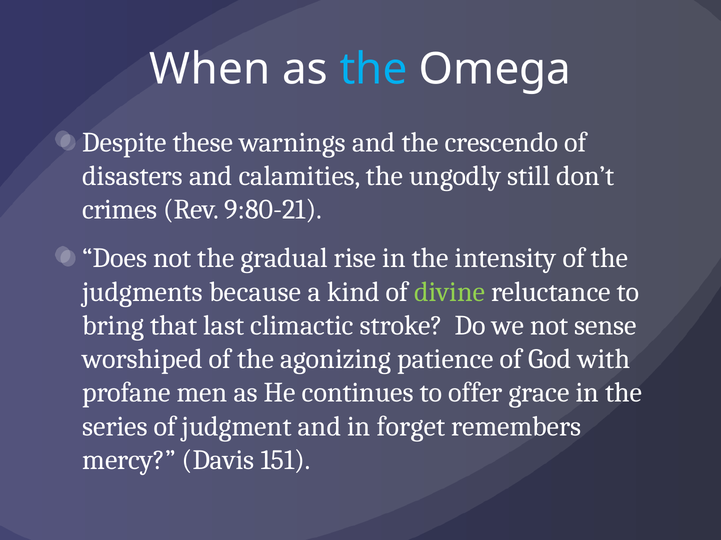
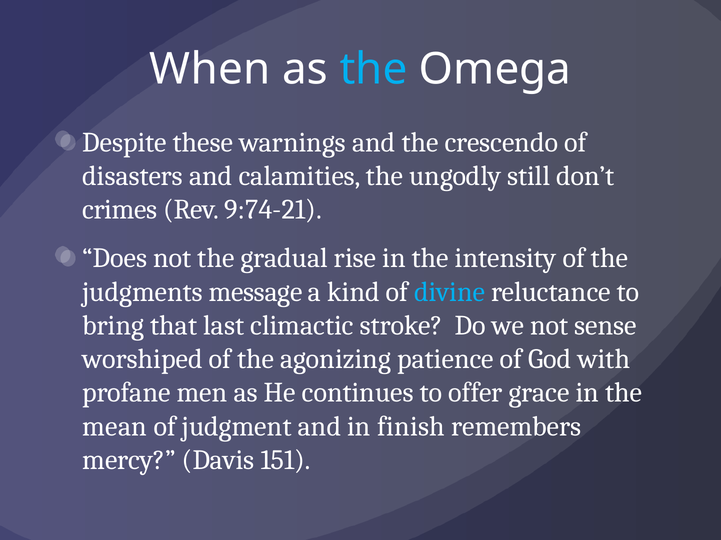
9:80-21: 9:80-21 -> 9:74-21
because: because -> message
divine colour: light green -> light blue
series: series -> mean
forget: forget -> finish
